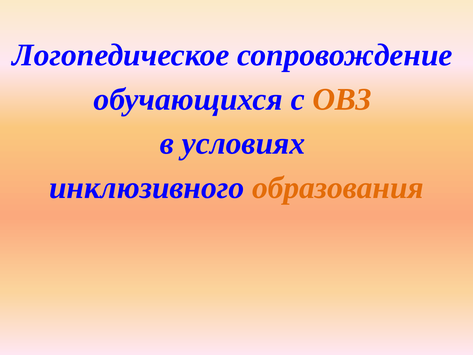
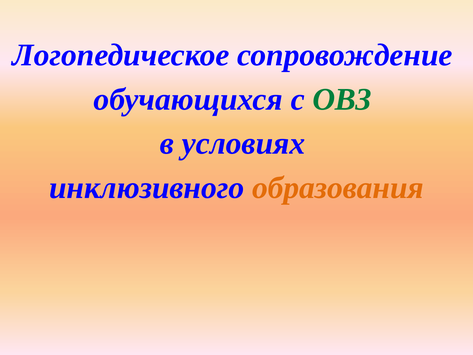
ОВЗ colour: orange -> green
